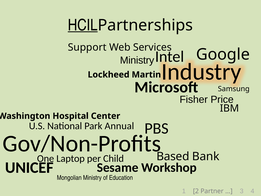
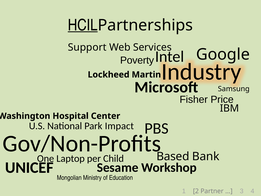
Ministry at (137, 60): Ministry -> Poverty
Annual: Annual -> Impact
